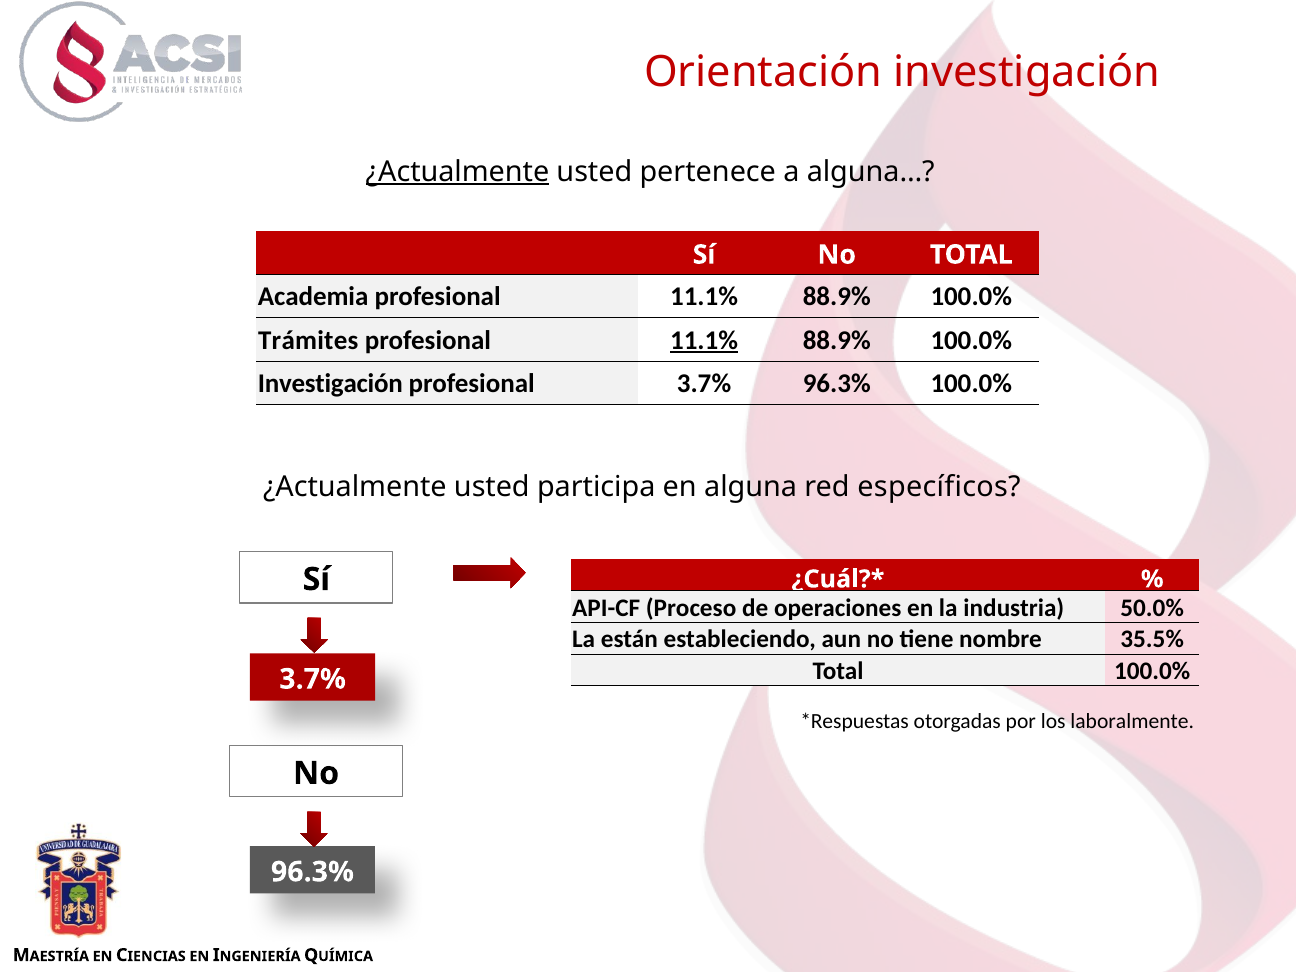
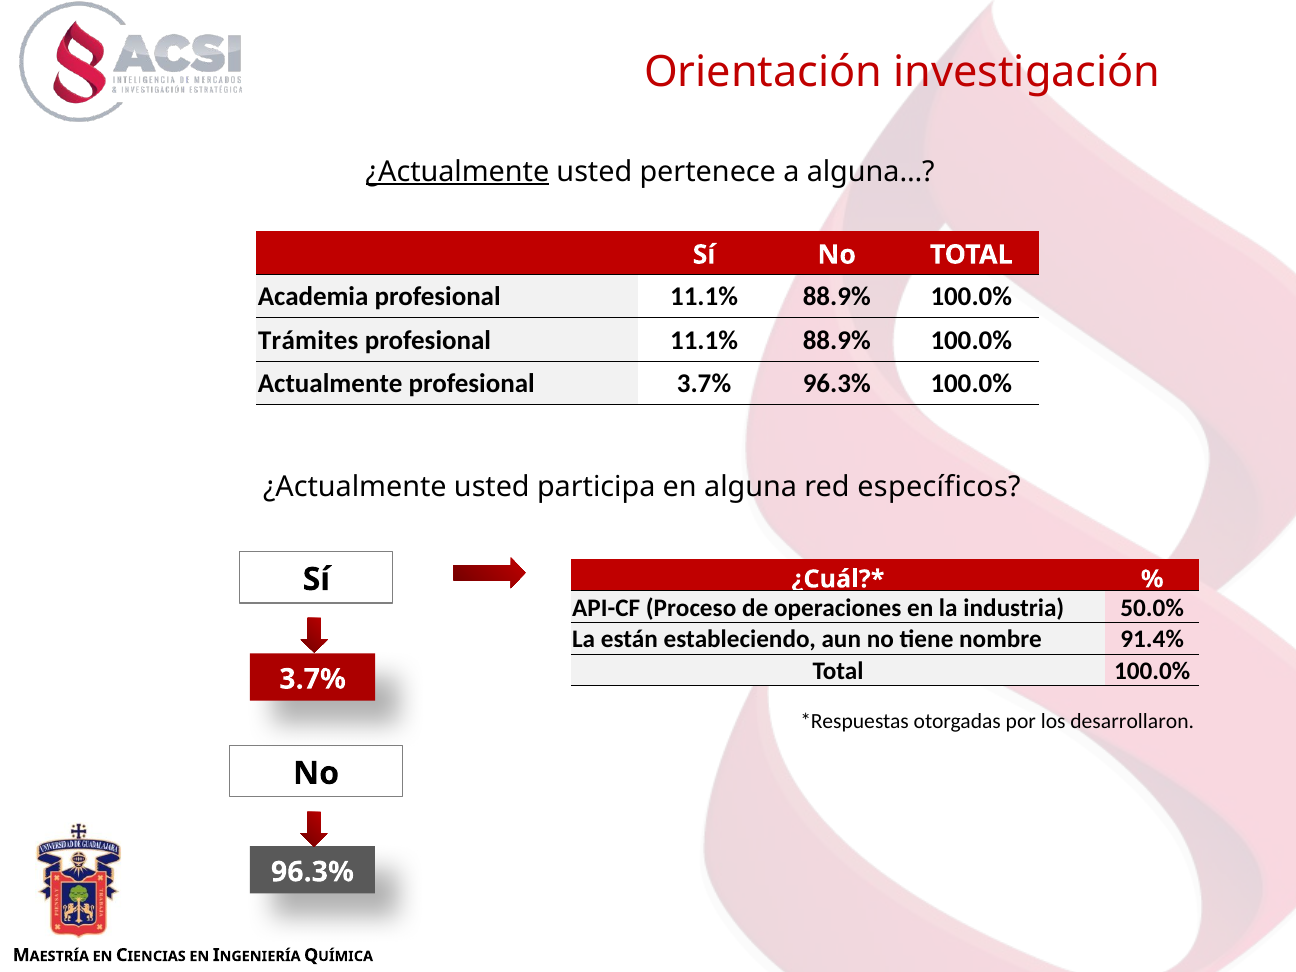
11.1% at (704, 340) underline: present -> none
Investigación at (330, 384): Investigación -> Actualmente
35.5%: 35.5% -> 91.4%
laboralmente: laboralmente -> desarrollaron
